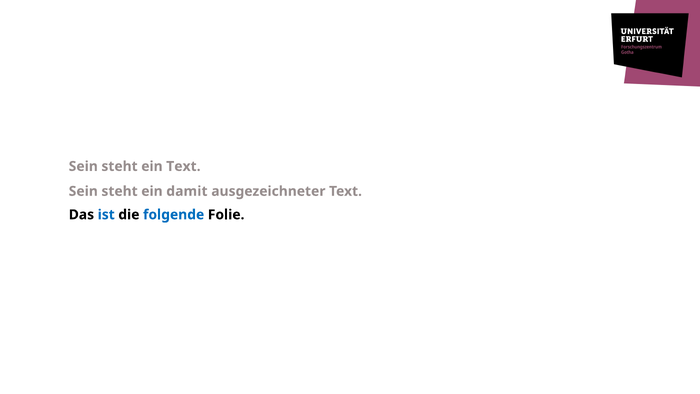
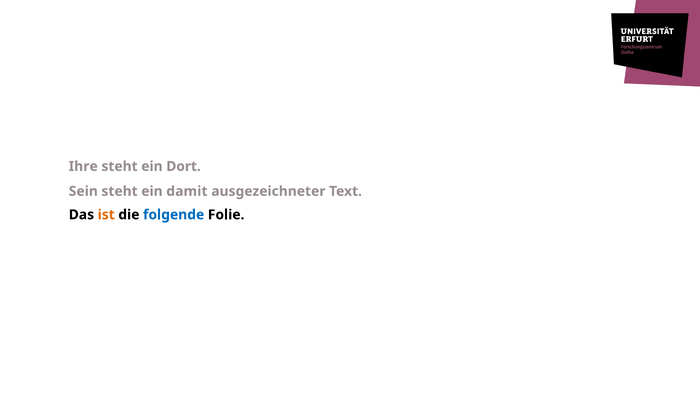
Sein at (83, 166): Sein -> Ihre
ein Text: Text -> Dort
ist colour: blue -> orange
